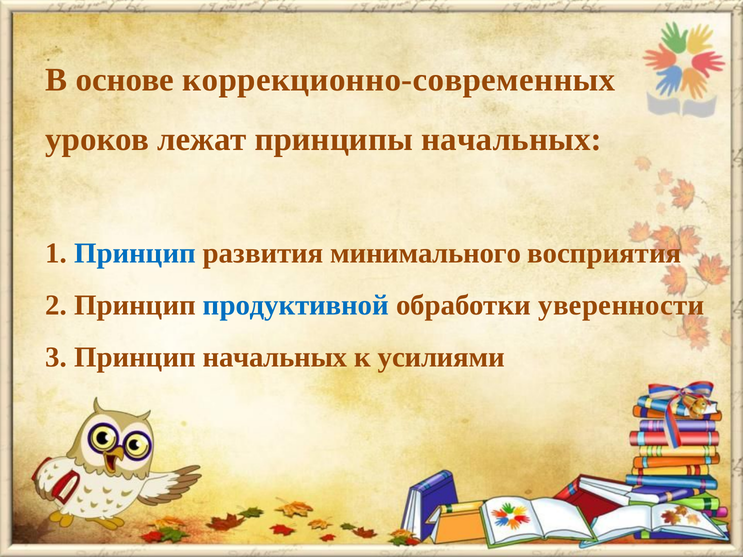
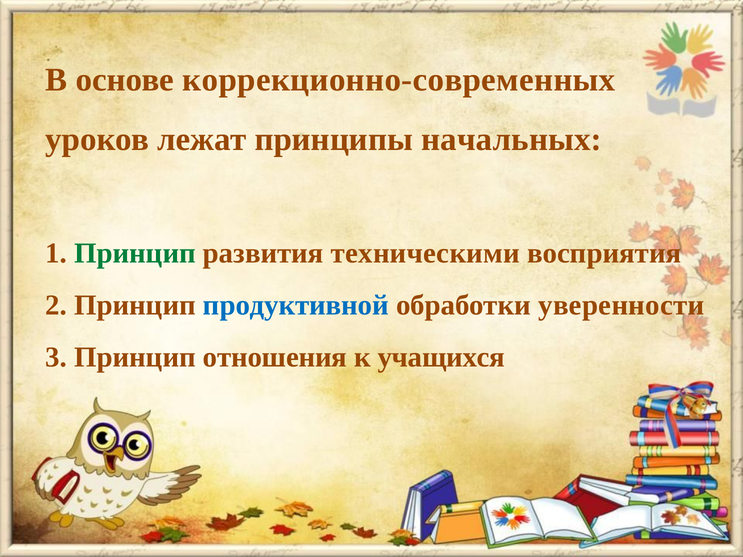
Принцип at (135, 253) colour: blue -> green
минимального: минимального -> техническими
Принцип начальных: начальных -> отношения
усилиями: усилиями -> учащихся
